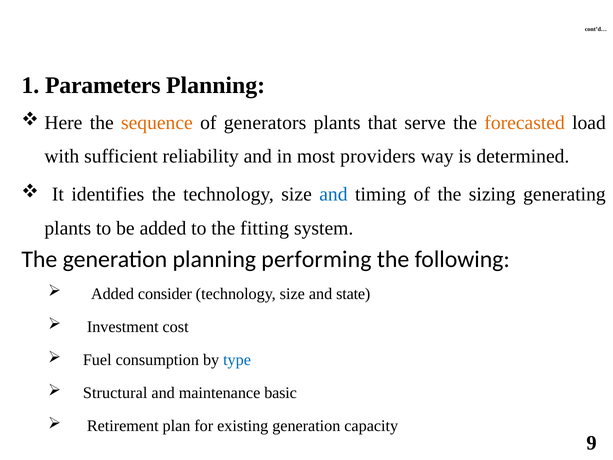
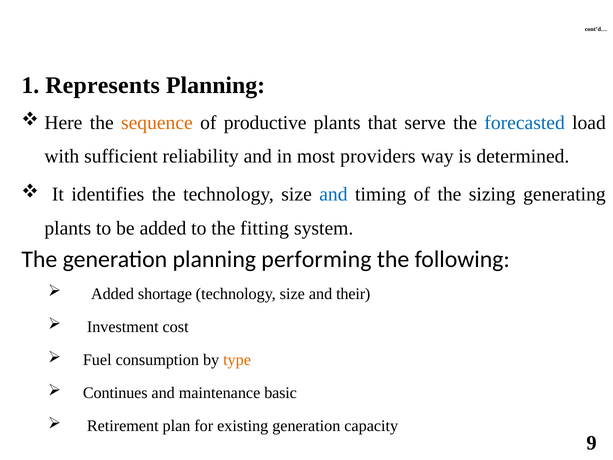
Parameters: Parameters -> Represents
generators: generators -> productive
forecasted colour: orange -> blue
consider: consider -> shortage
state: state -> their
type colour: blue -> orange
Structural: Structural -> Continues
